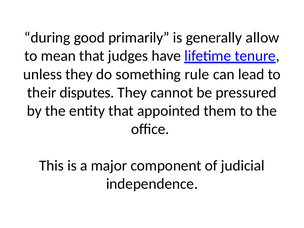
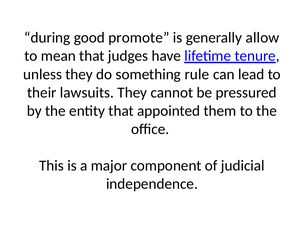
primarily: primarily -> promote
disputes: disputes -> lawsuits
